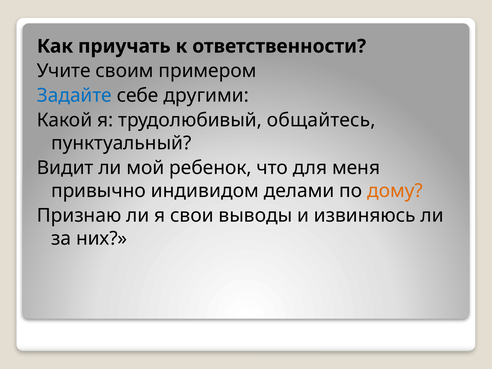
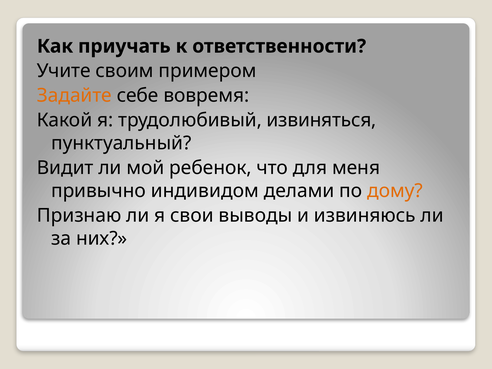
Задайте colour: blue -> orange
другими: другими -> вовремя
общайтесь: общайтесь -> извиняться
